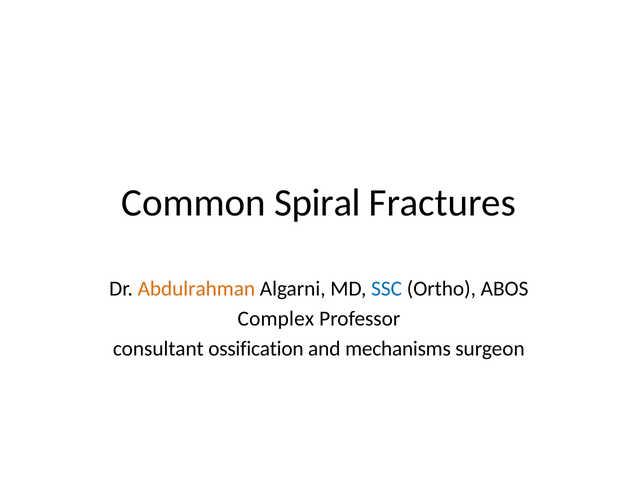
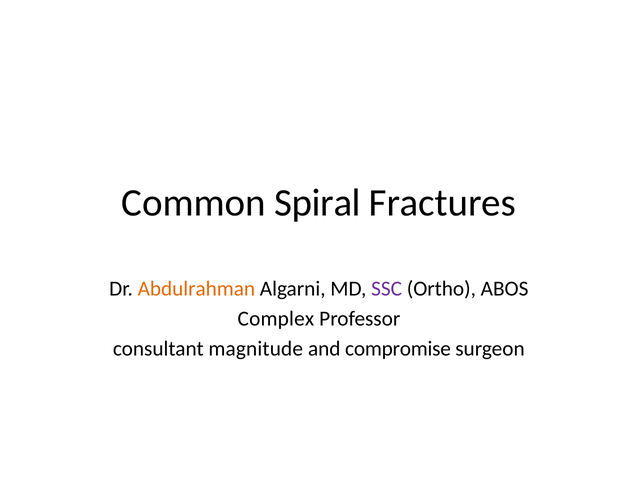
SSC colour: blue -> purple
ossification: ossification -> magnitude
mechanisms: mechanisms -> compromise
